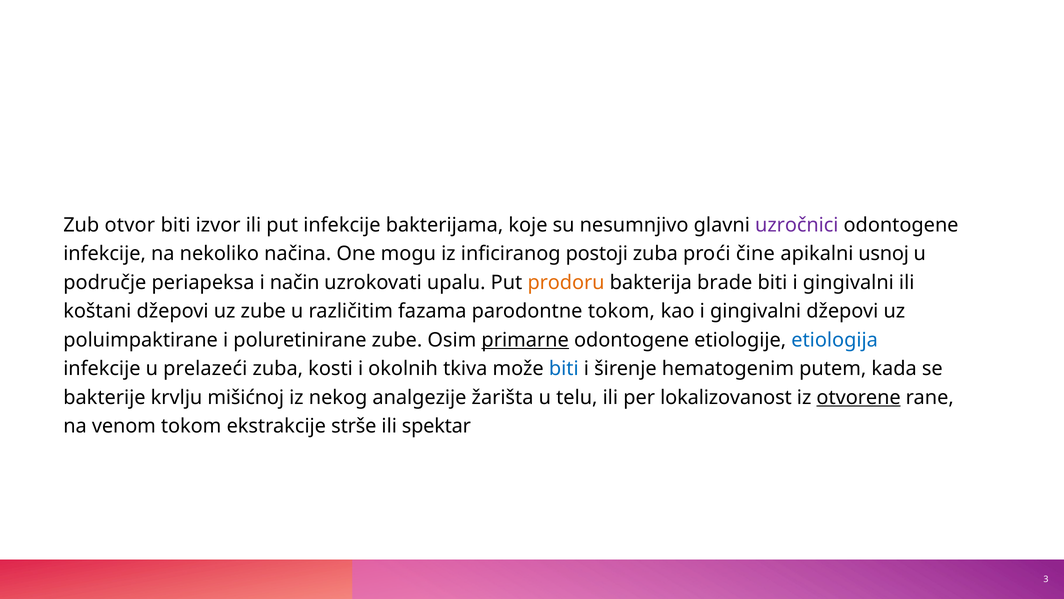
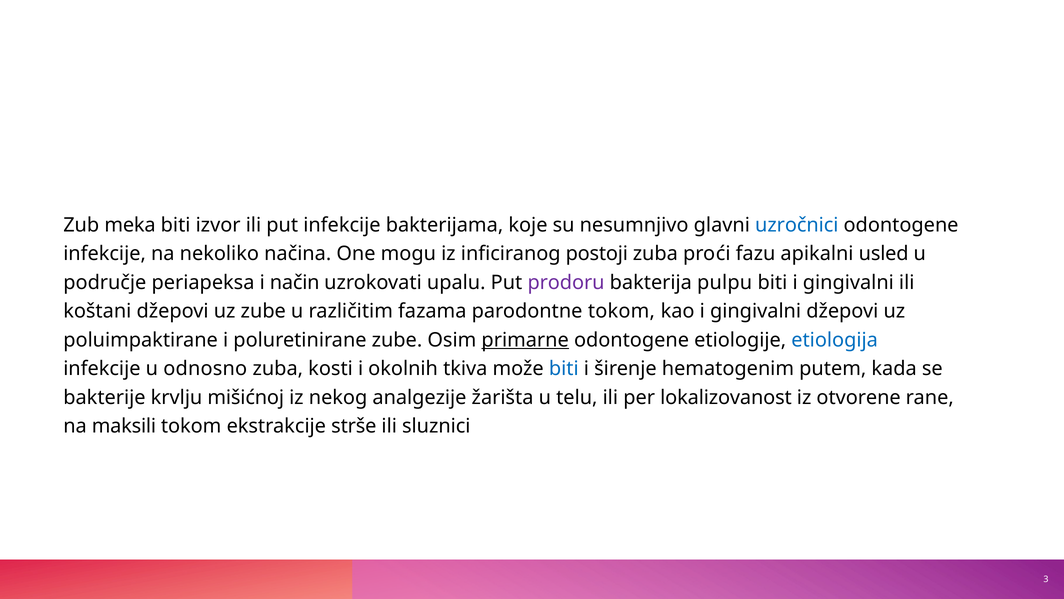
otvor: otvor -> meka
uzročnici colour: purple -> blue
čine: čine -> fazu
usnoj: usnoj -> usled
prodoru colour: orange -> purple
brade: brade -> pulpu
prelazeći: prelazeći -> odnosno
otvorene underline: present -> none
venom: venom -> maksili
spektar: spektar -> sluznici
